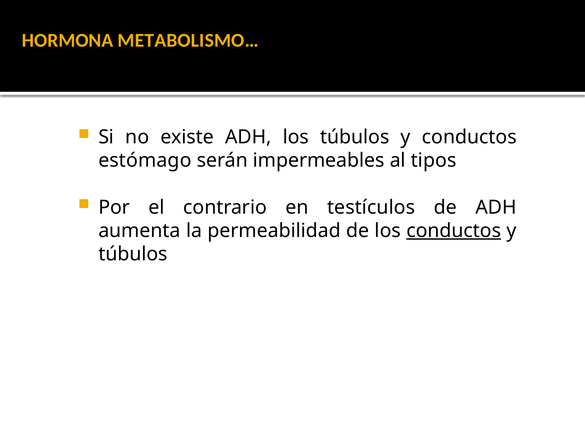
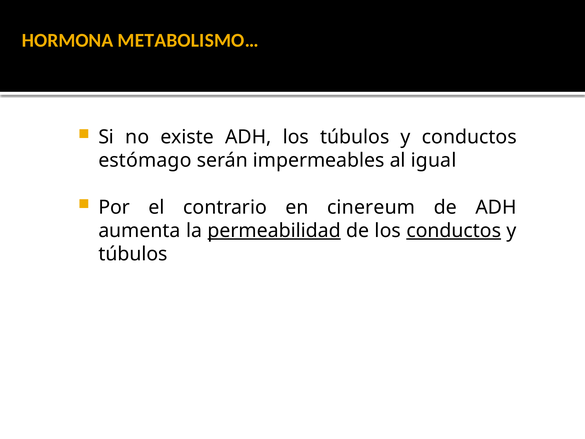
tipos: tipos -> igual
testículos: testículos -> cinereum
permeabilidad underline: none -> present
